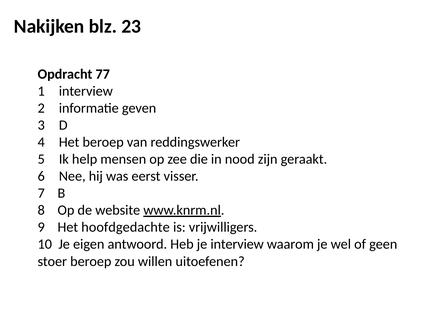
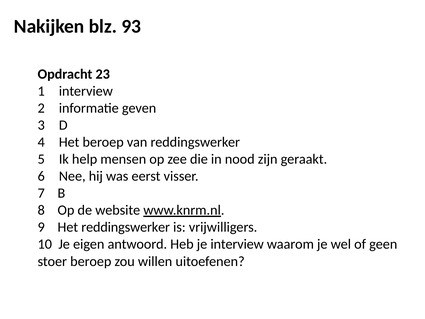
23: 23 -> 93
77: 77 -> 23
Het hoofdgedachte: hoofdgedachte -> reddingswerker
